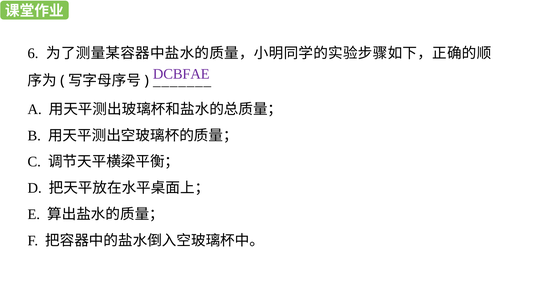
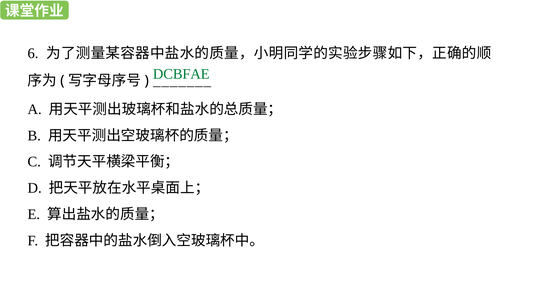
DCBFAE colour: purple -> green
